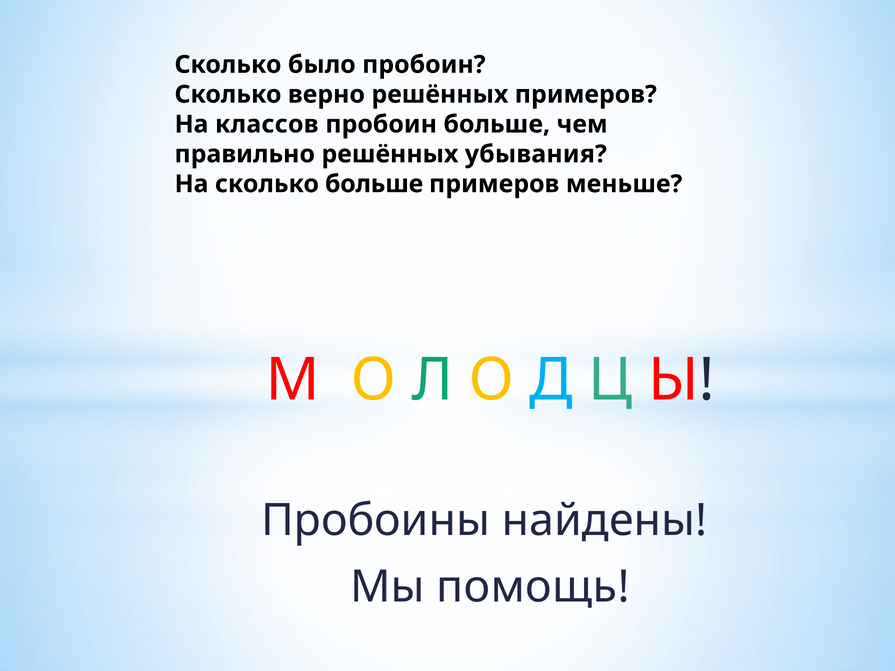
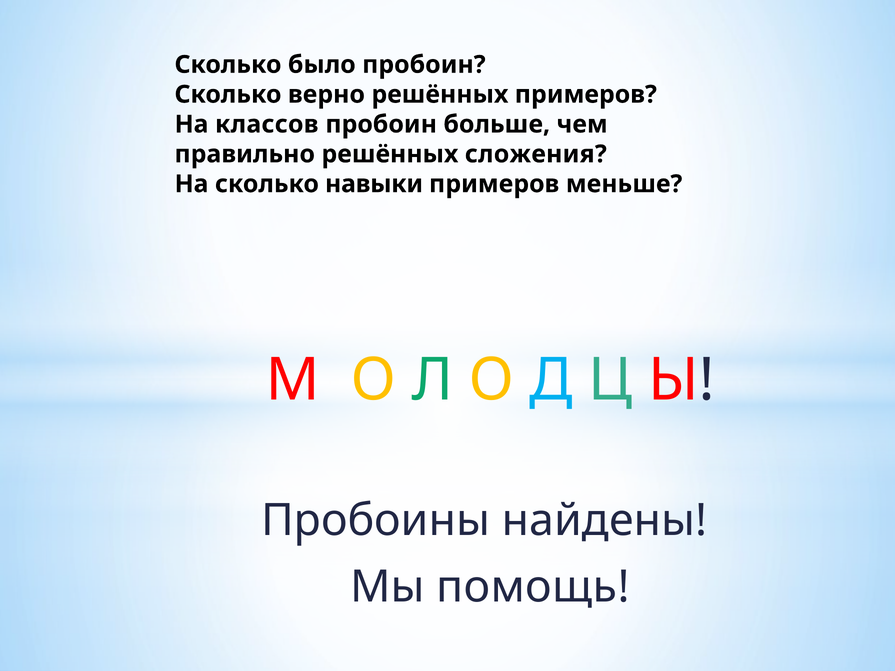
убывания: убывания -> сложения
сколько больше: больше -> навыки
